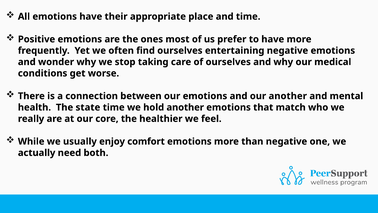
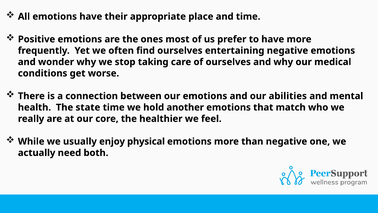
our another: another -> abilities
comfort: comfort -> physical
